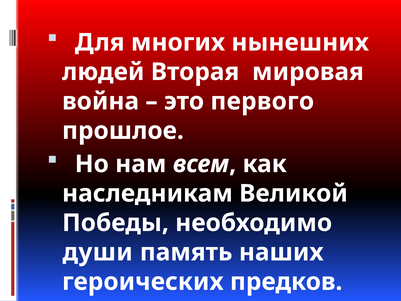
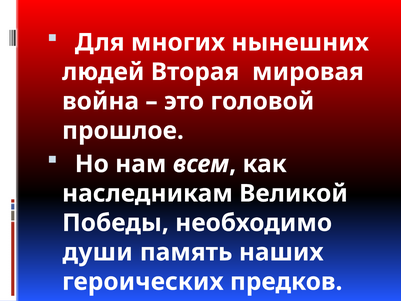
первого: первого -> головой
